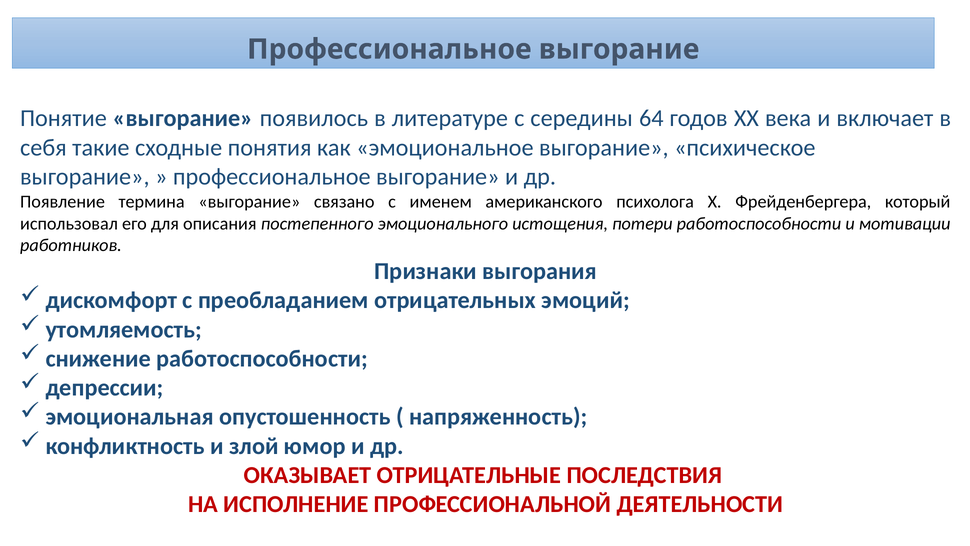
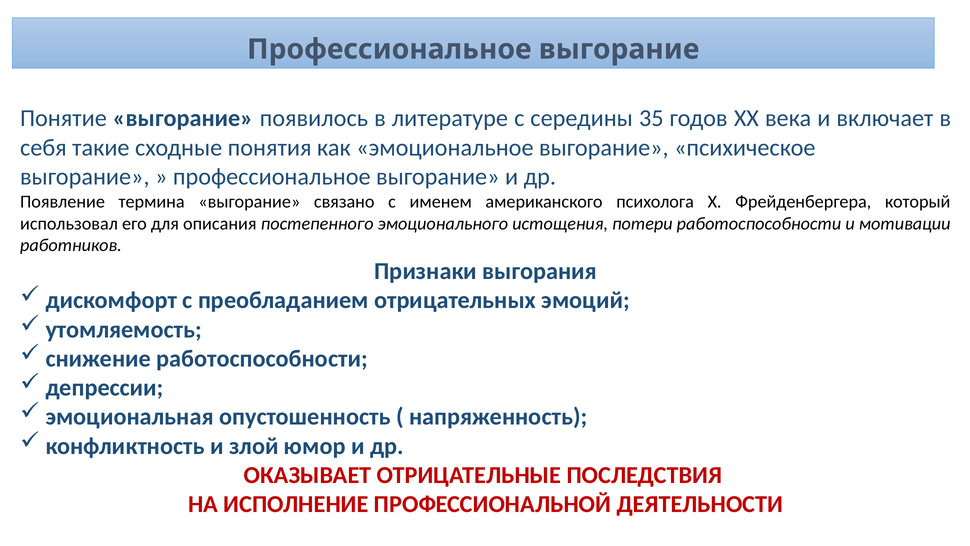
64: 64 -> 35
